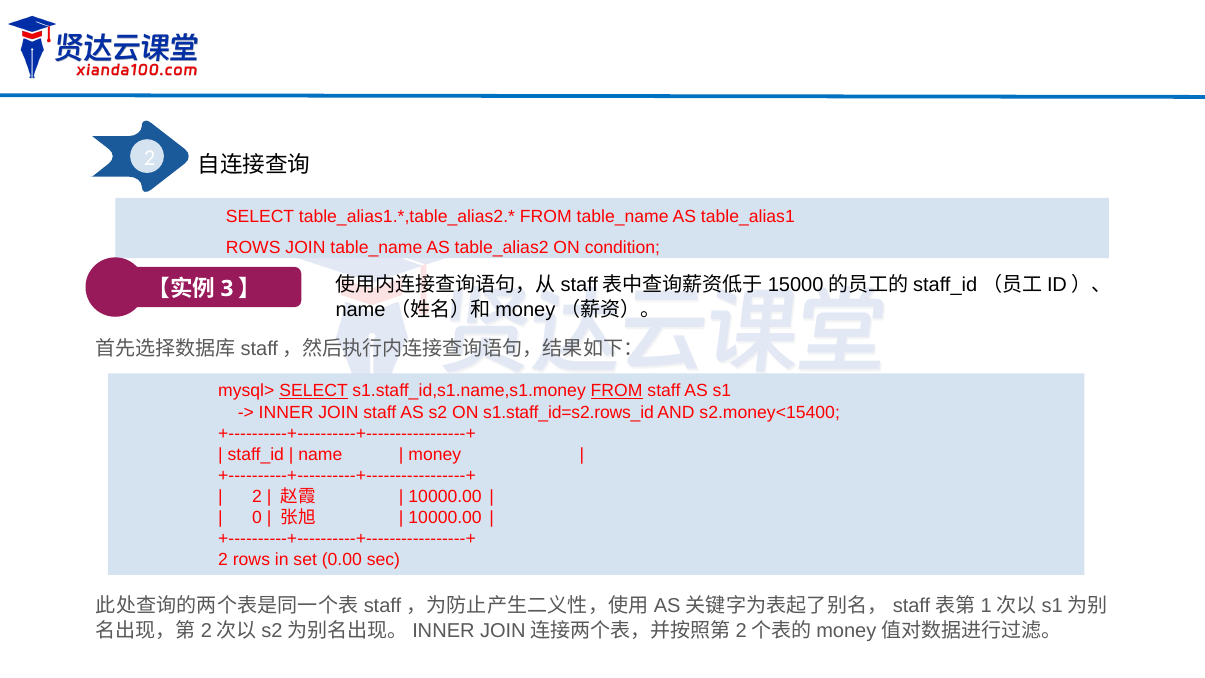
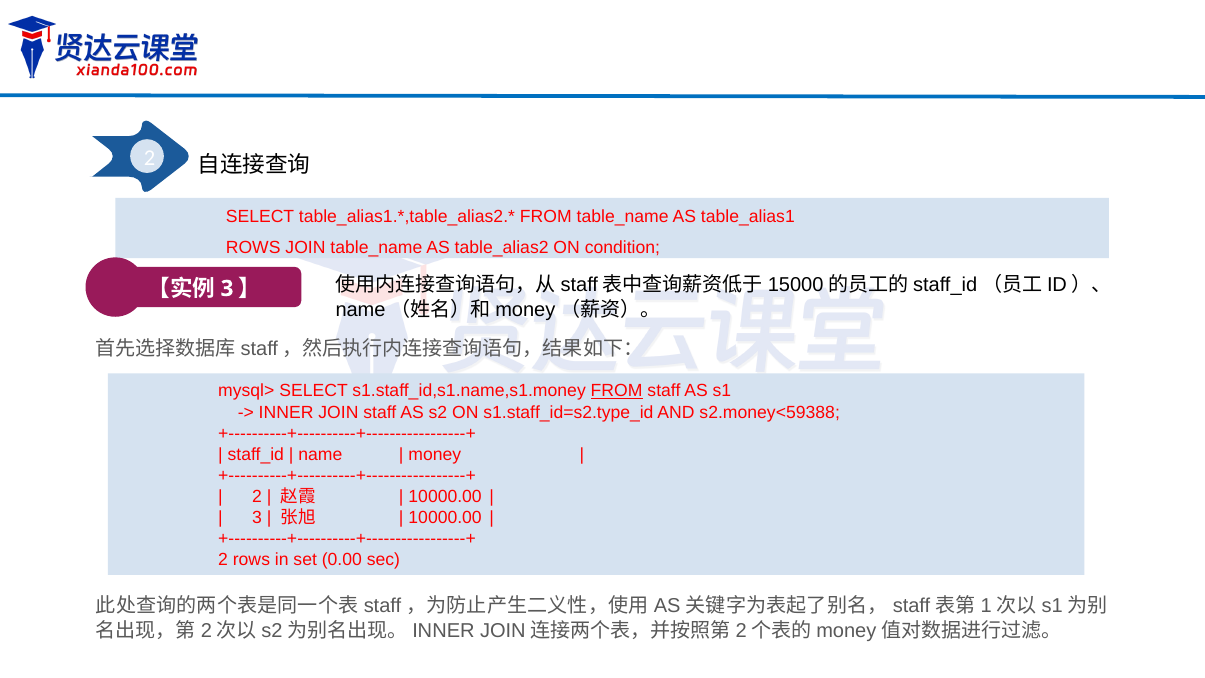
SELECT at (314, 391) underline: present -> none
s1.staff_id=s2.rows_id: s1.staff_id=s2.rows_id -> s1.staff_id=s2.type_id
s2.money<15400: s2.money<15400 -> s2.money<59388
0 at (257, 518): 0 -> 3
